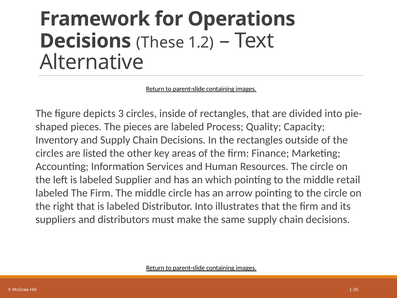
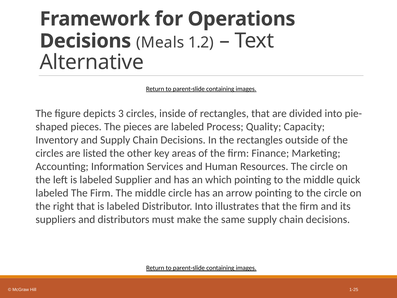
These: These -> Meals
retail: retail -> quick
